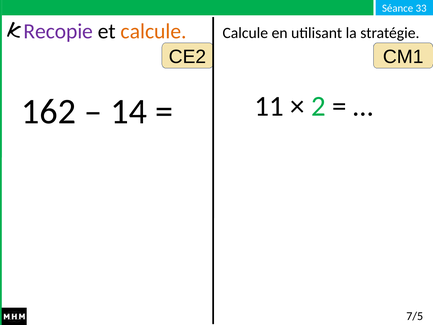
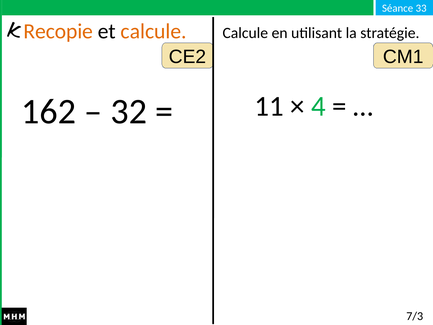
Recopie colour: purple -> orange
2: 2 -> 4
14: 14 -> 32
7/5: 7/5 -> 7/3
